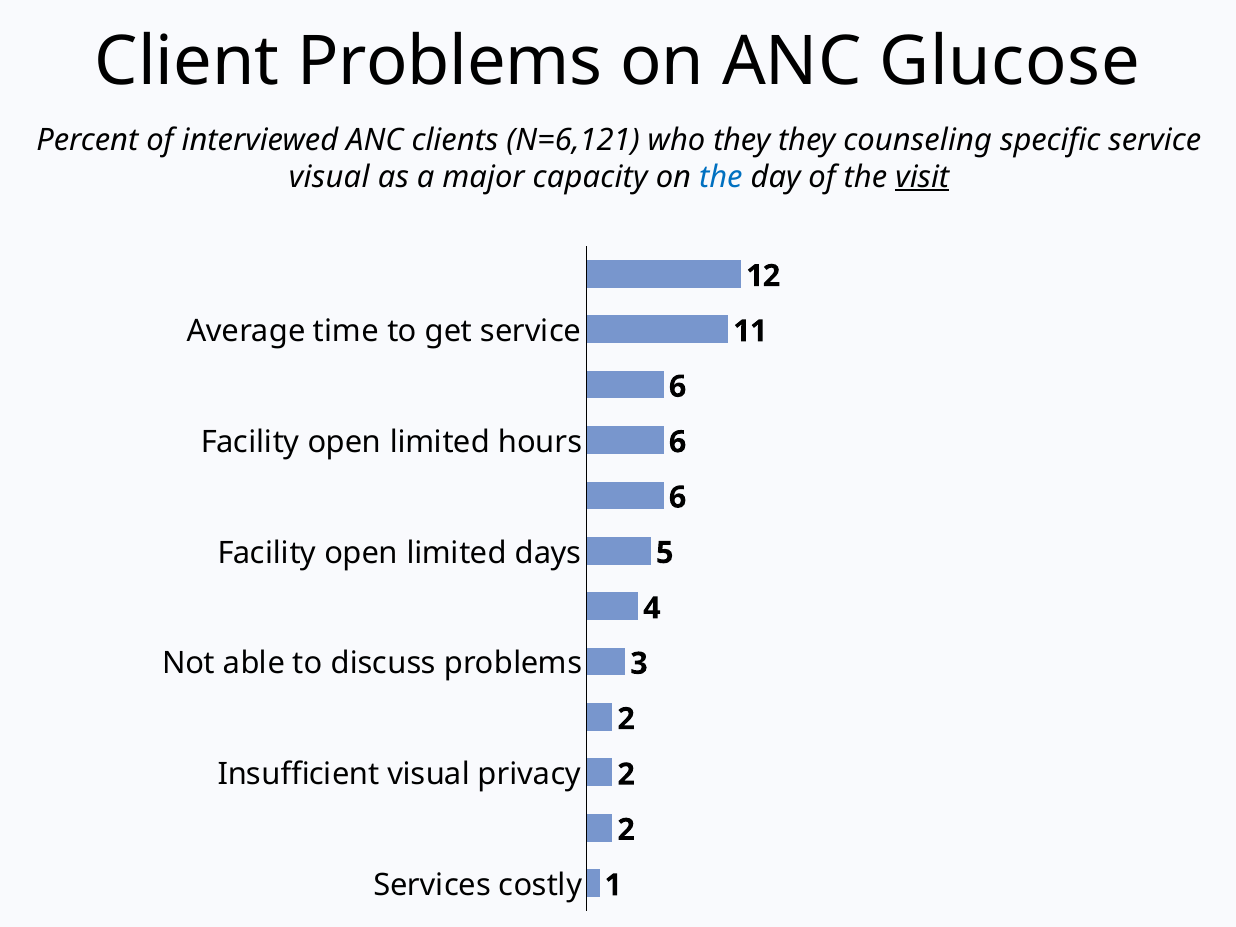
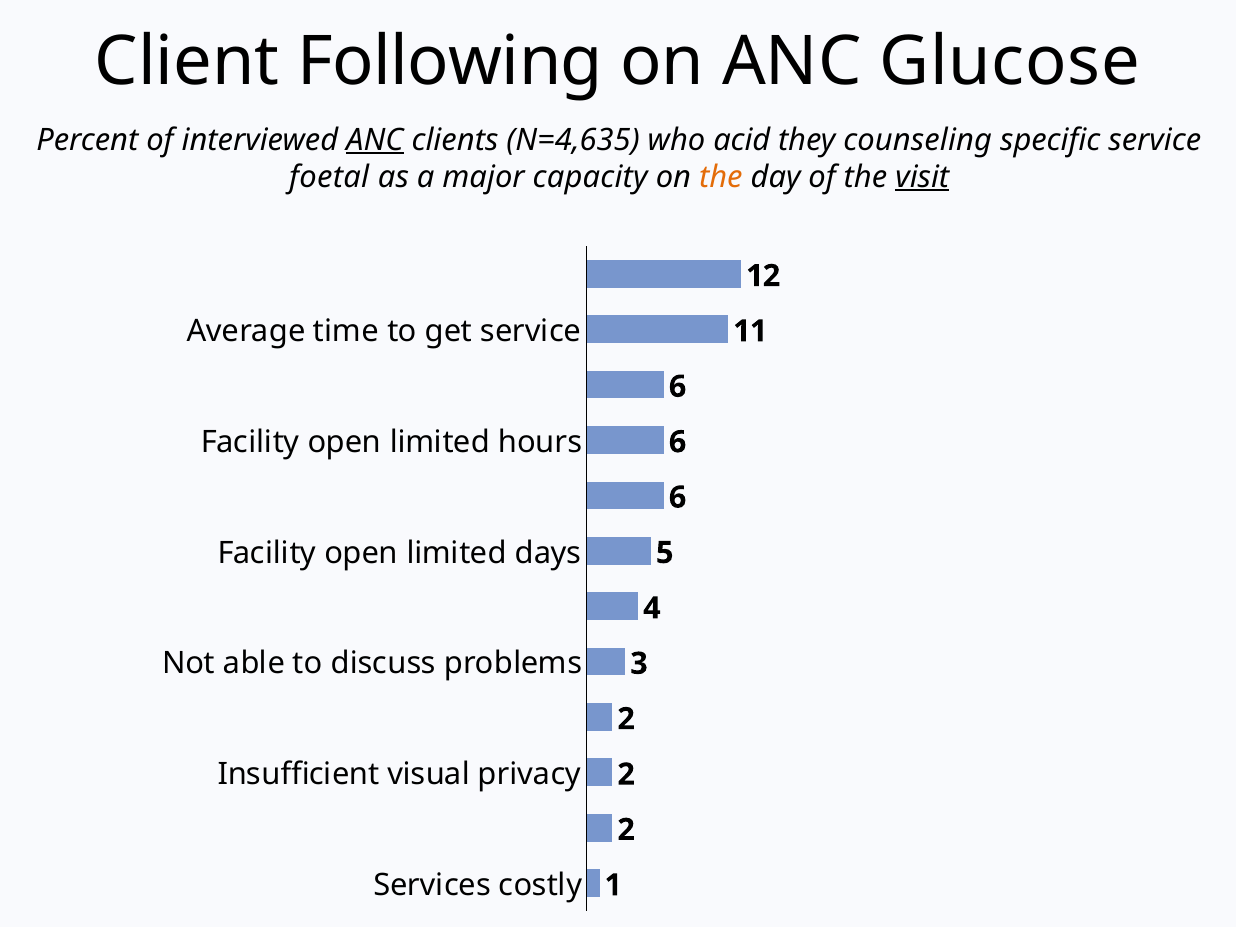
Client Problems: Problems -> Following
ANC at (375, 140) underline: none -> present
N=6,121: N=6,121 -> N=4,635
who they: they -> acid
visual at (329, 177): visual -> foetal
the at (721, 177) colour: blue -> orange
